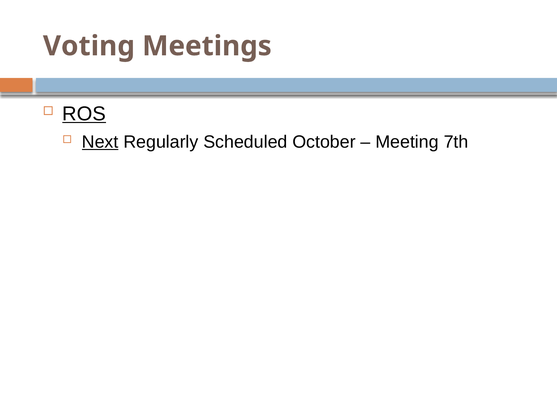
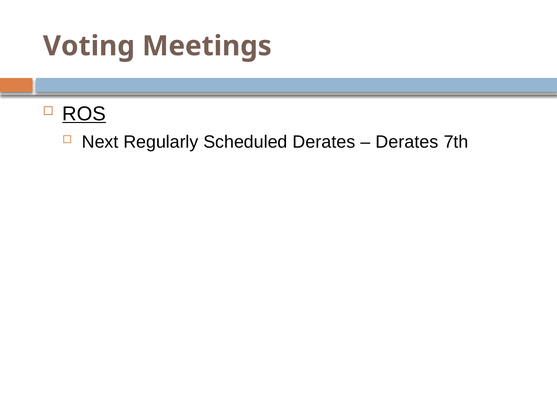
Next underline: present -> none
Scheduled October: October -> Derates
Meeting at (407, 142): Meeting -> Derates
